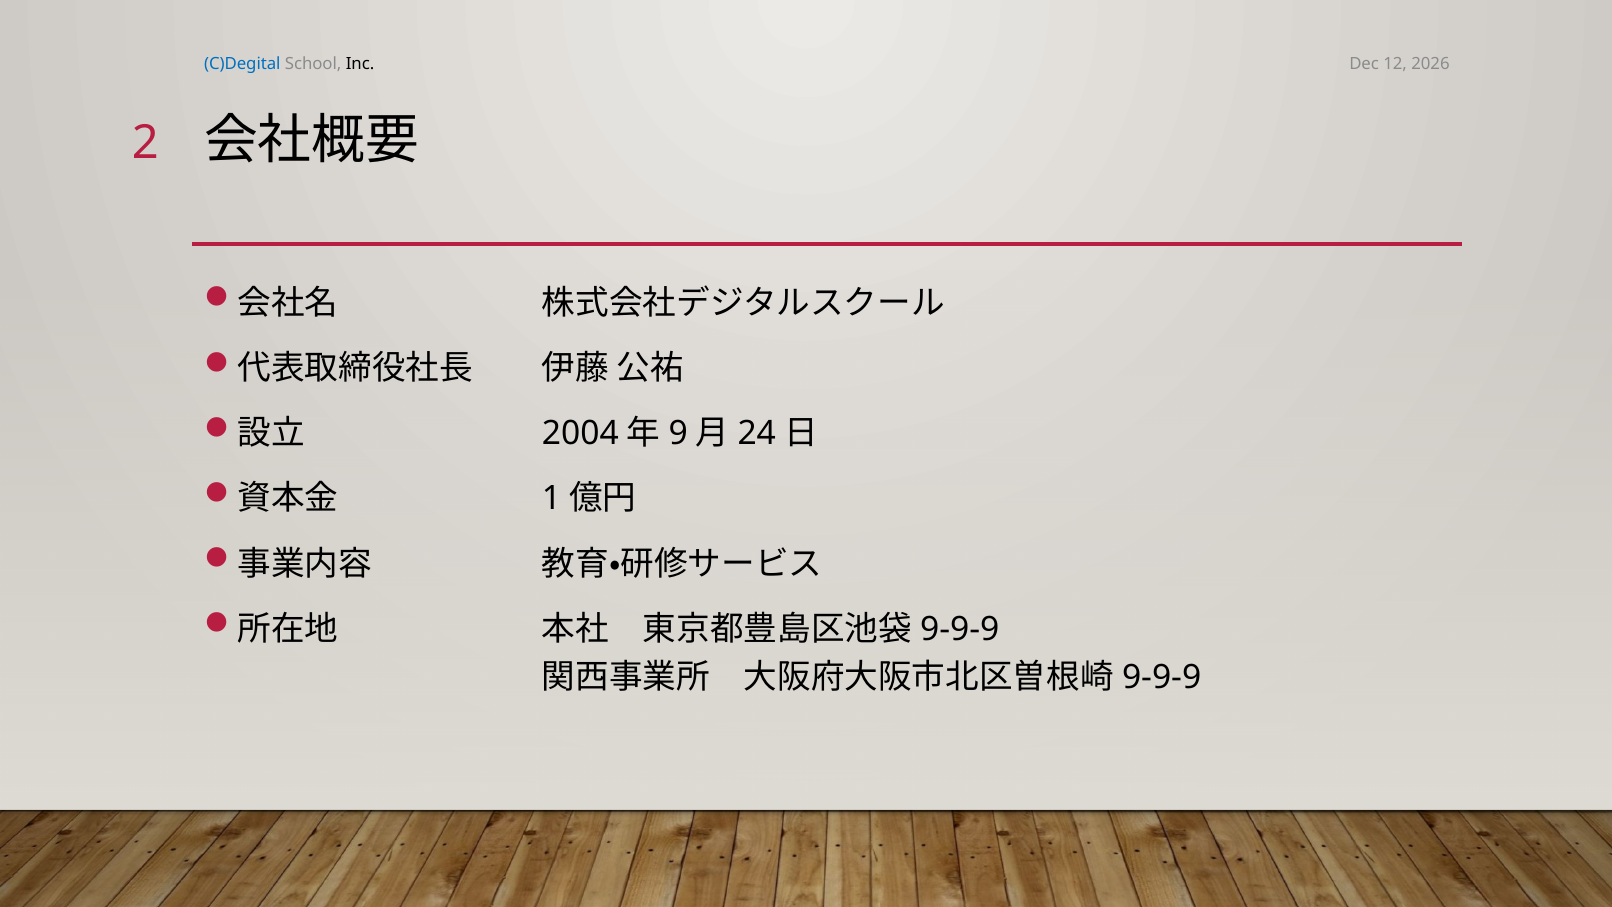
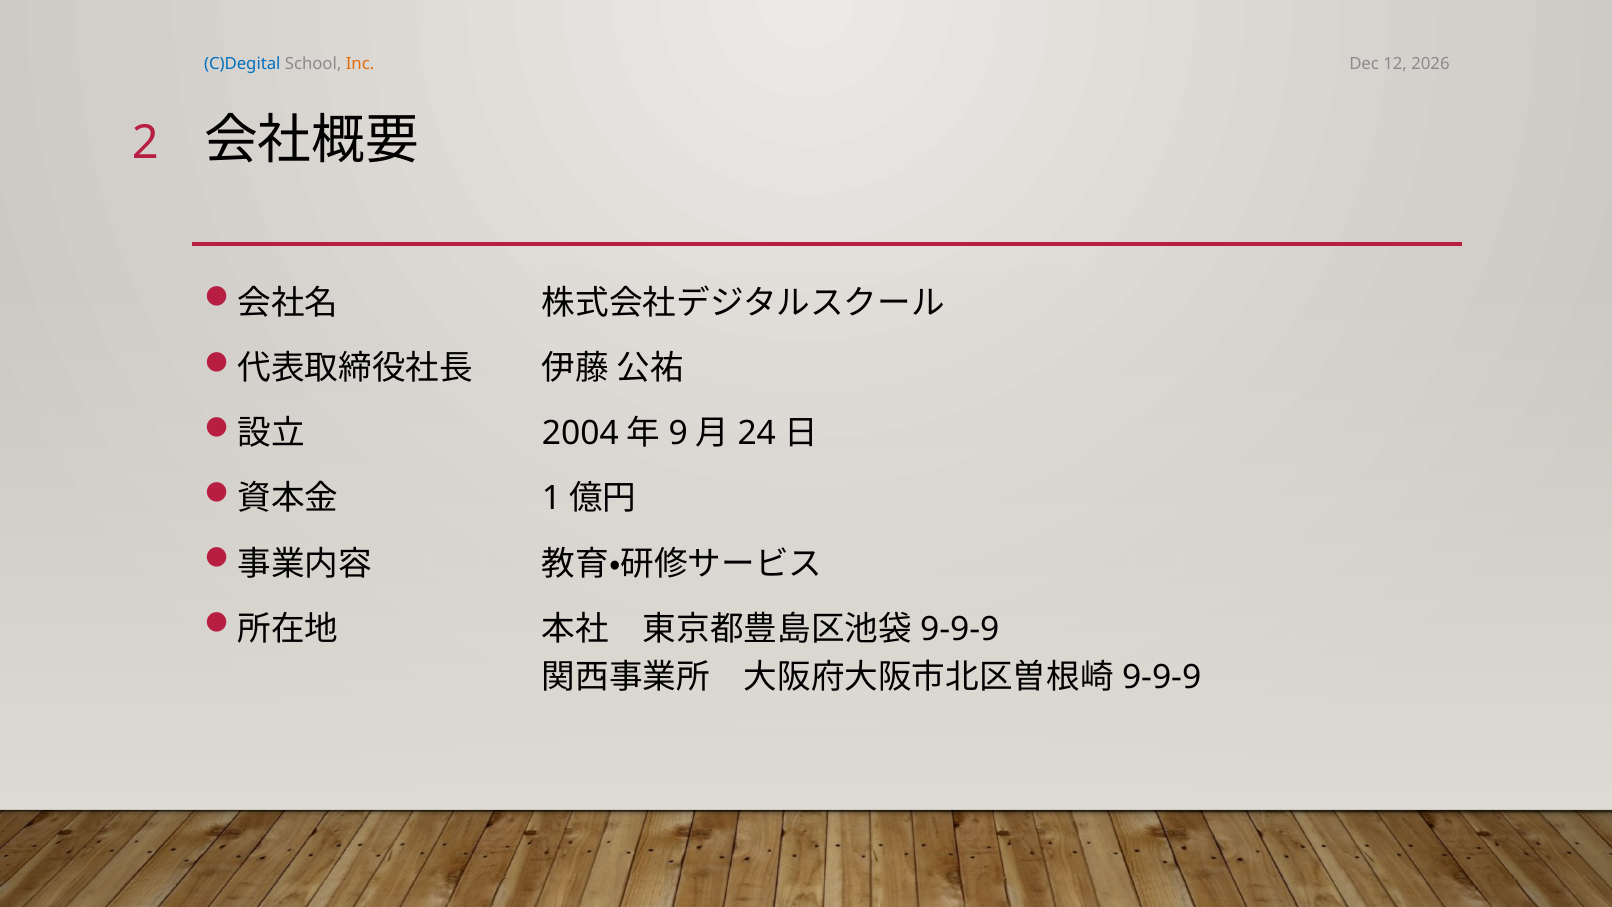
Inc colour: black -> orange
